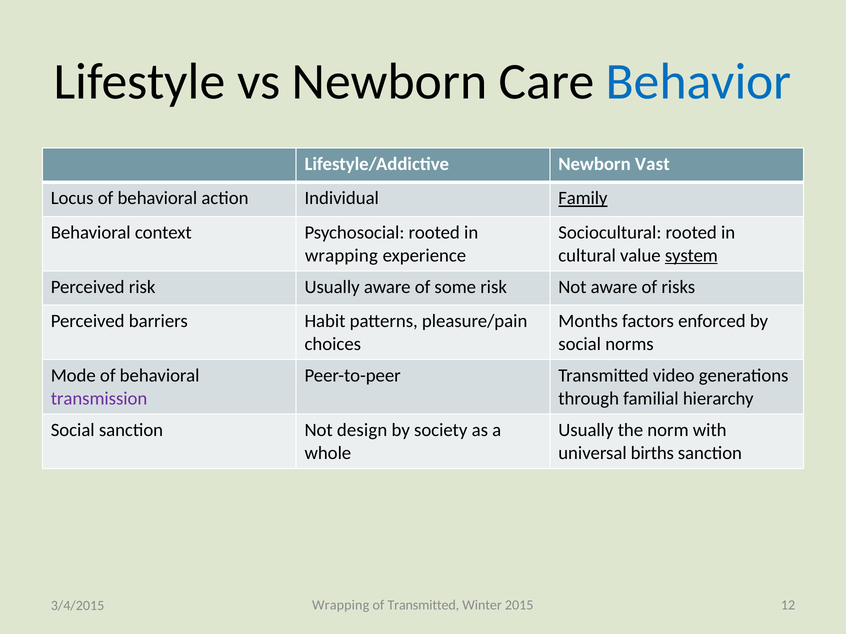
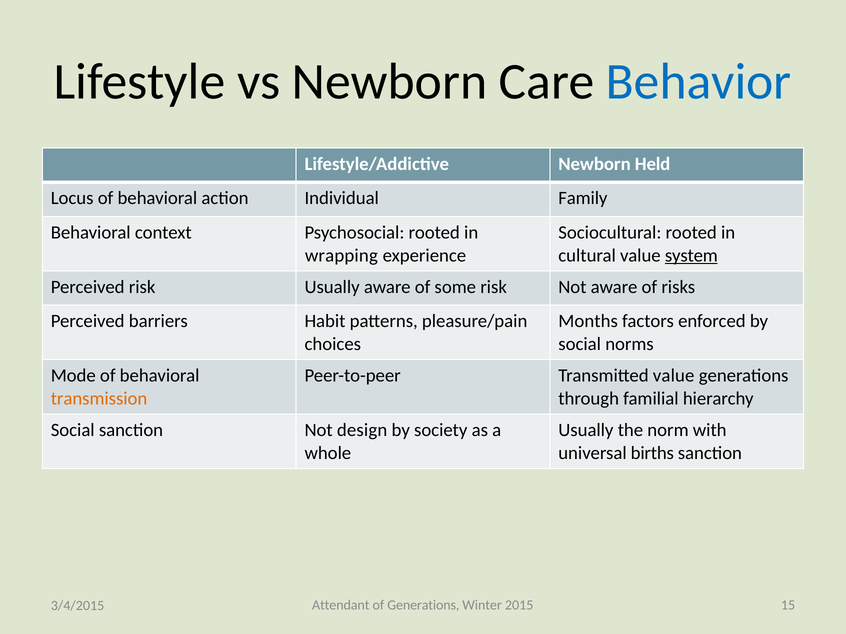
Vast: Vast -> Held
Family underline: present -> none
Transmitted video: video -> value
transmission colour: purple -> orange
Wrapping at (341, 606): Wrapping -> Attendant
of Transmitted: Transmitted -> Generations
12: 12 -> 15
